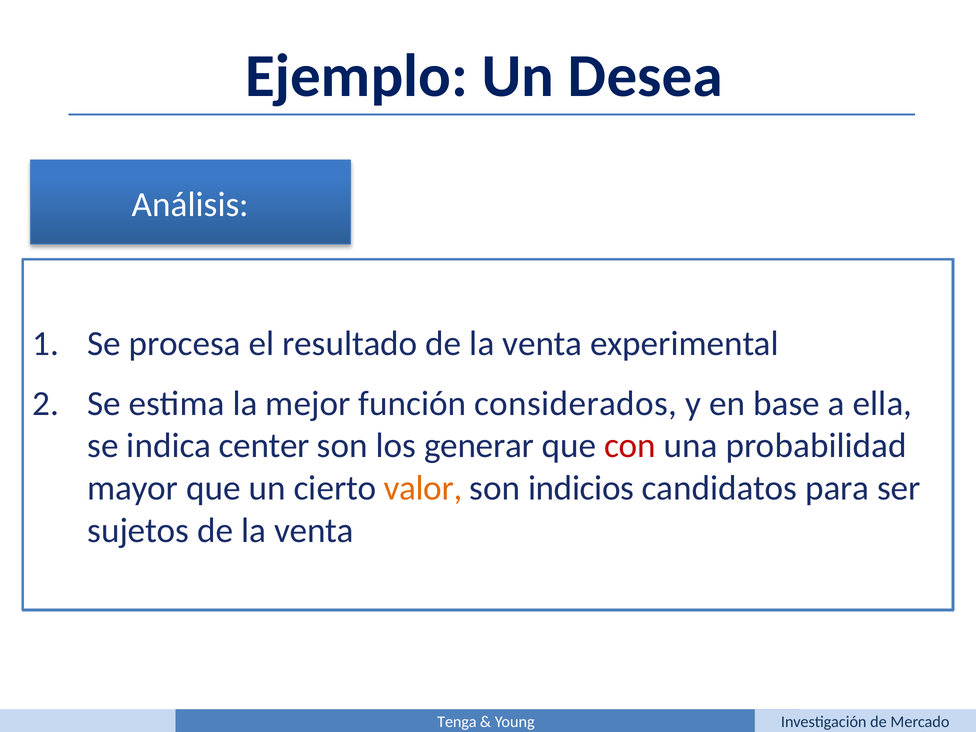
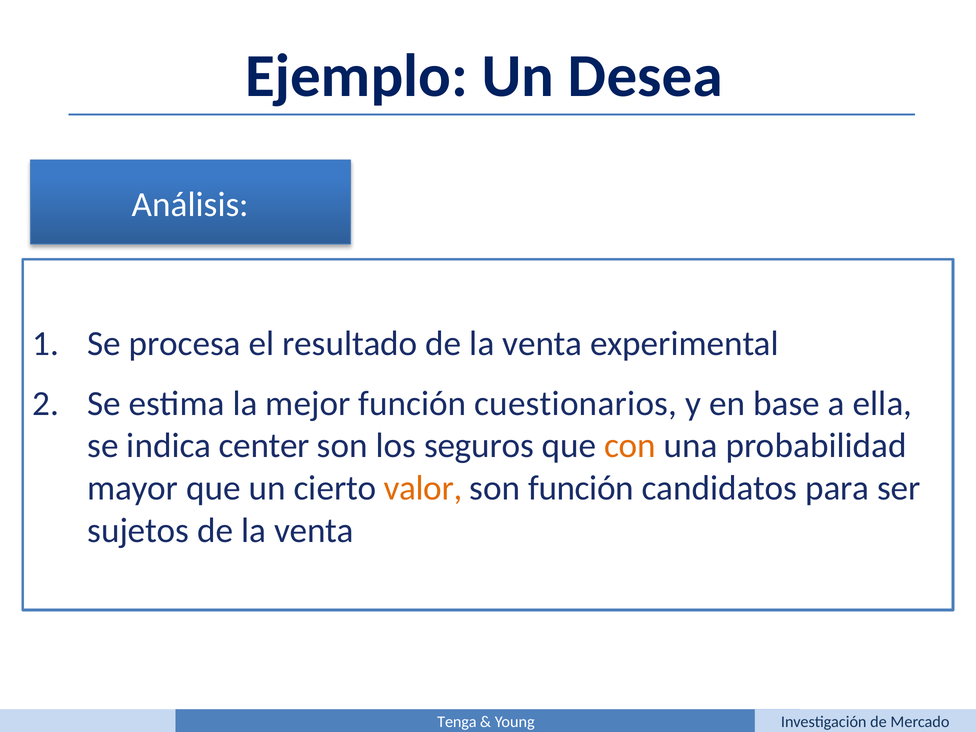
considerados: considerados -> cuestionarios
generar: generar -> seguros
con colour: red -> orange
son indicios: indicios -> función
